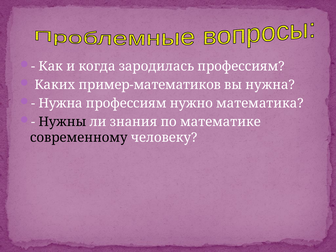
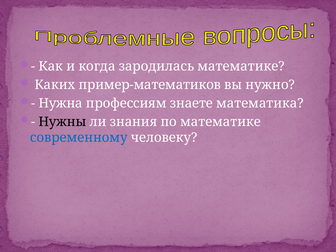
зародилась профессиям: профессиям -> математике
вы нужна: нужна -> нужно
нужно: нужно -> знаете
современному colour: black -> blue
